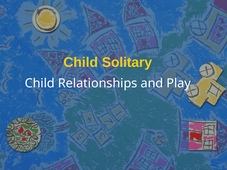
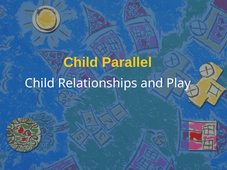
Solitary: Solitary -> Parallel
